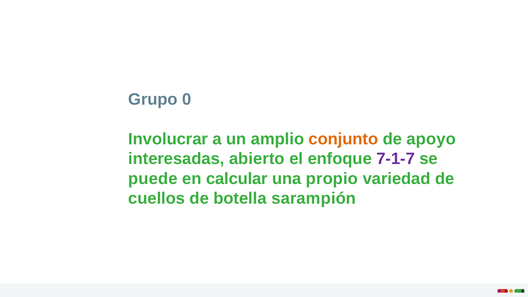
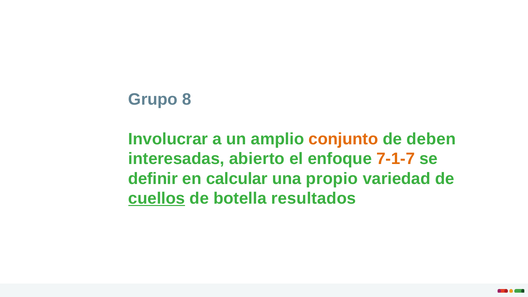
0: 0 -> 8
apoyo: apoyo -> deben
7-1-7 colour: purple -> orange
puede: puede -> definir
cuellos underline: none -> present
sarampión: sarampión -> resultados
